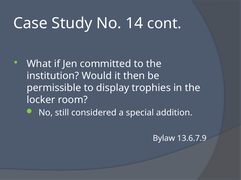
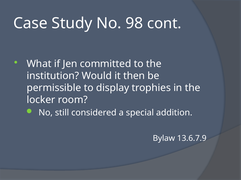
14: 14 -> 98
